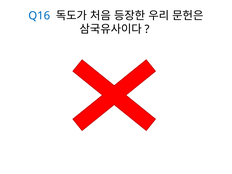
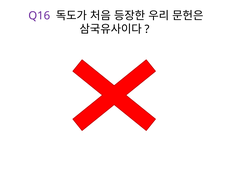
Q16 colour: blue -> purple
